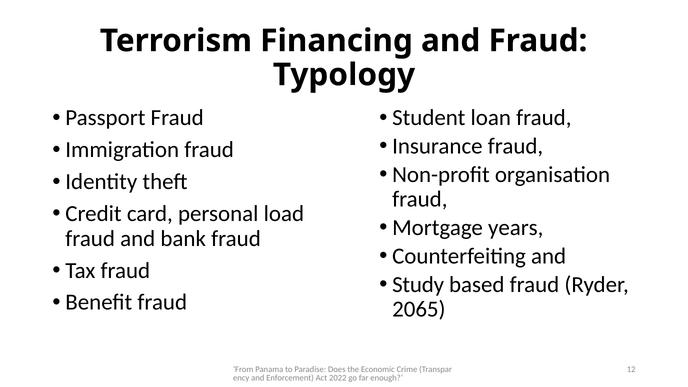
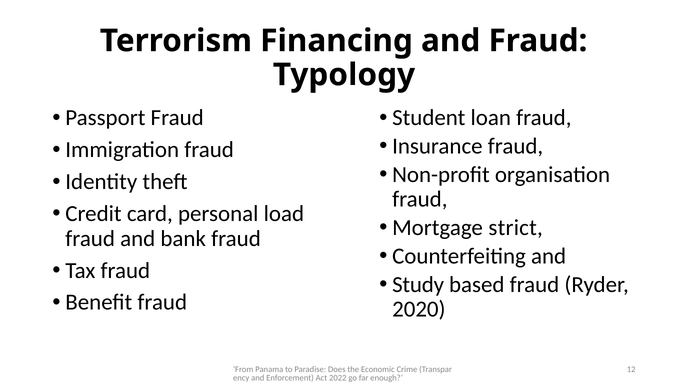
years: years -> strict
2065: 2065 -> 2020
